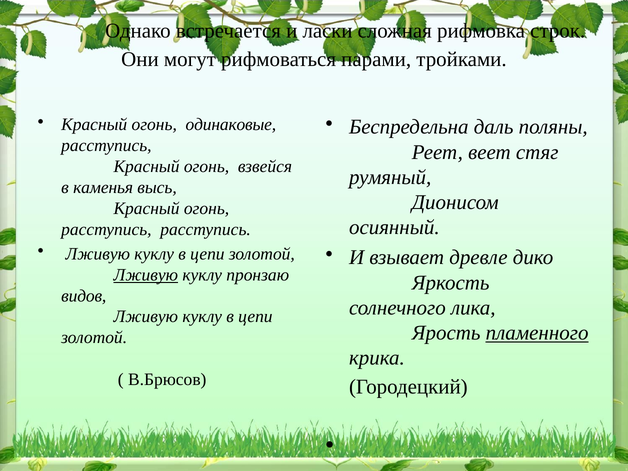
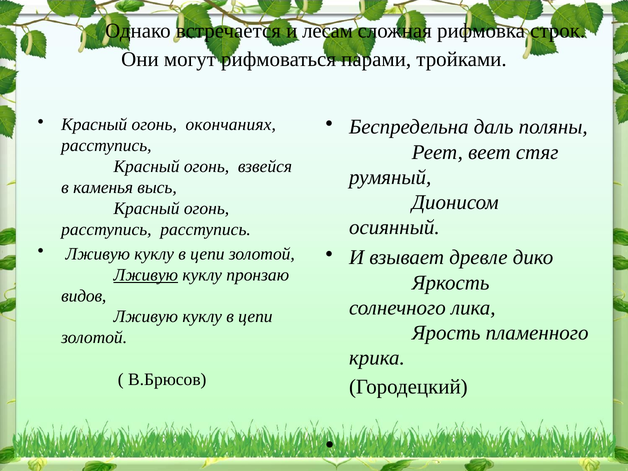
ласки: ласки -> лесам
одинаковые: одинаковые -> окончаниях
пламенного underline: present -> none
